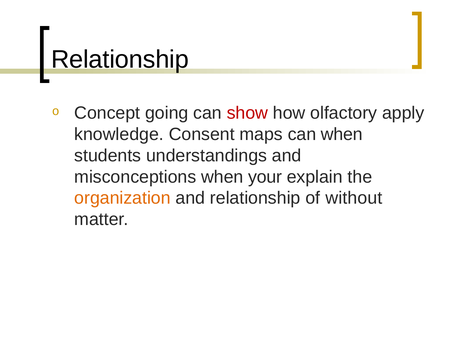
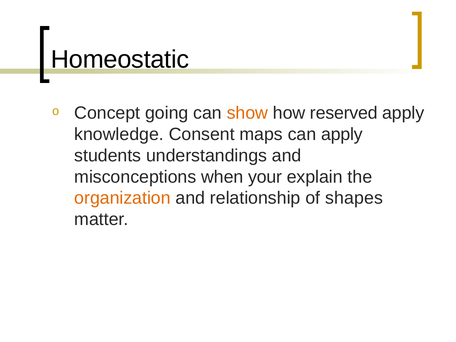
Relationship at (120, 60): Relationship -> Homeostatic
show colour: red -> orange
olfactory: olfactory -> reserved
can when: when -> apply
without: without -> shapes
